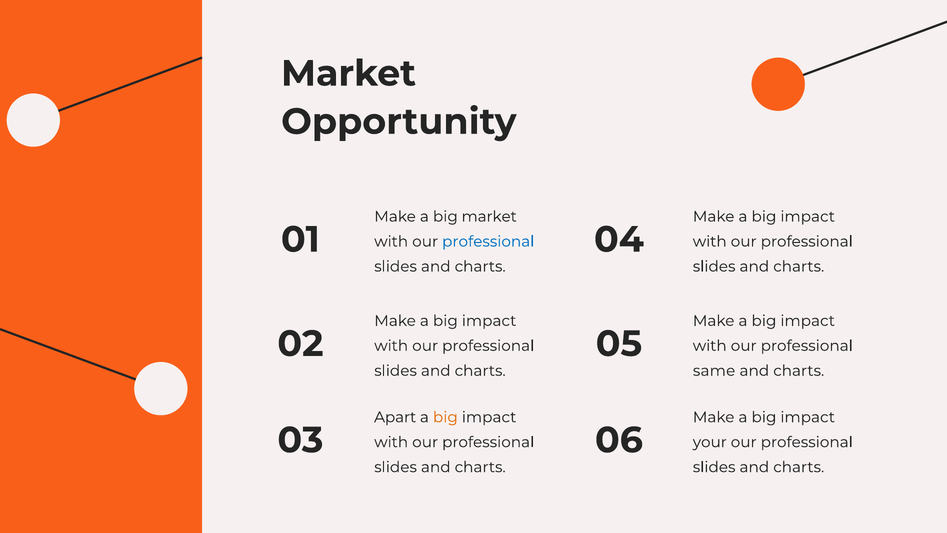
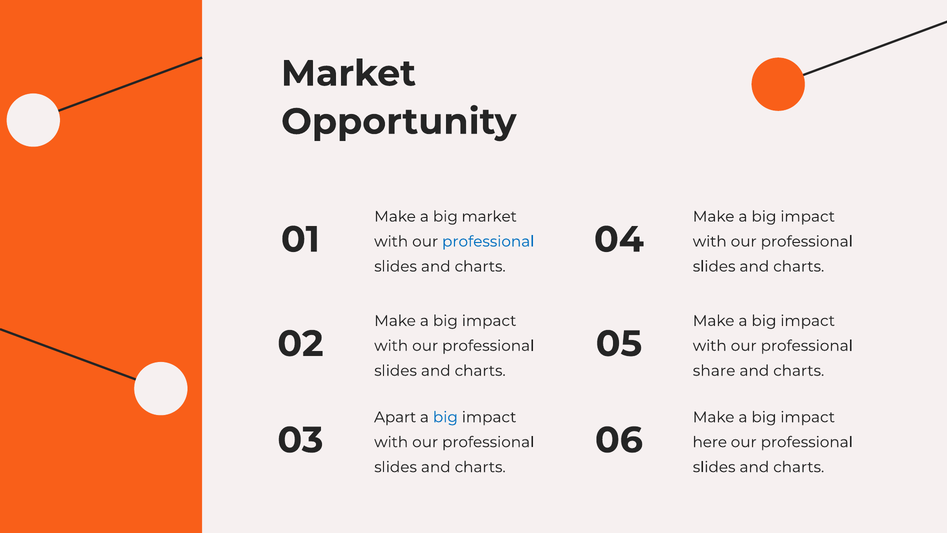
same: same -> share
big at (445, 417) colour: orange -> blue
your: your -> here
